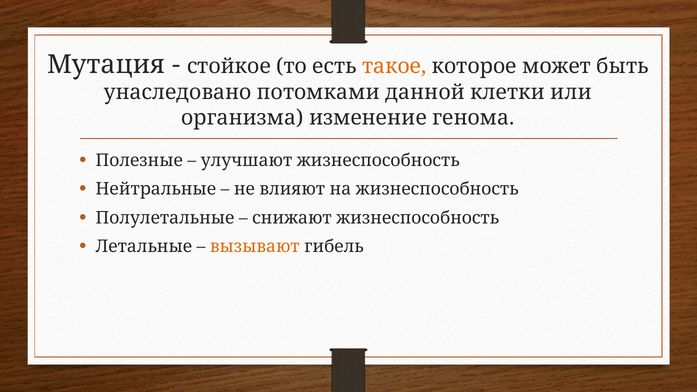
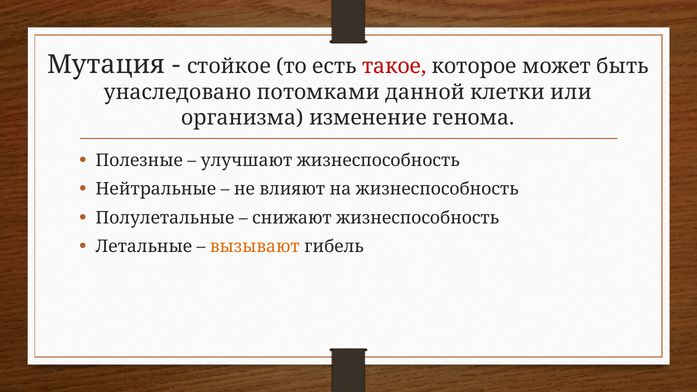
такое colour: orange -> red
